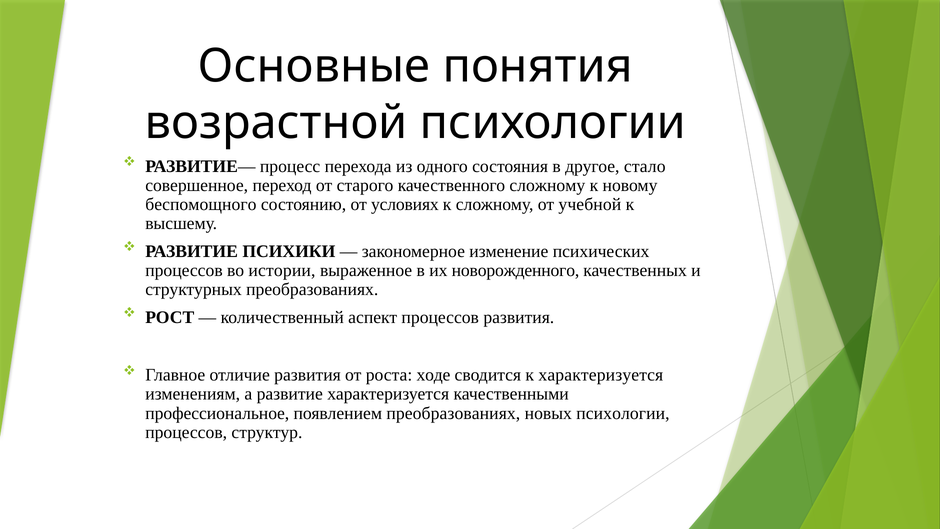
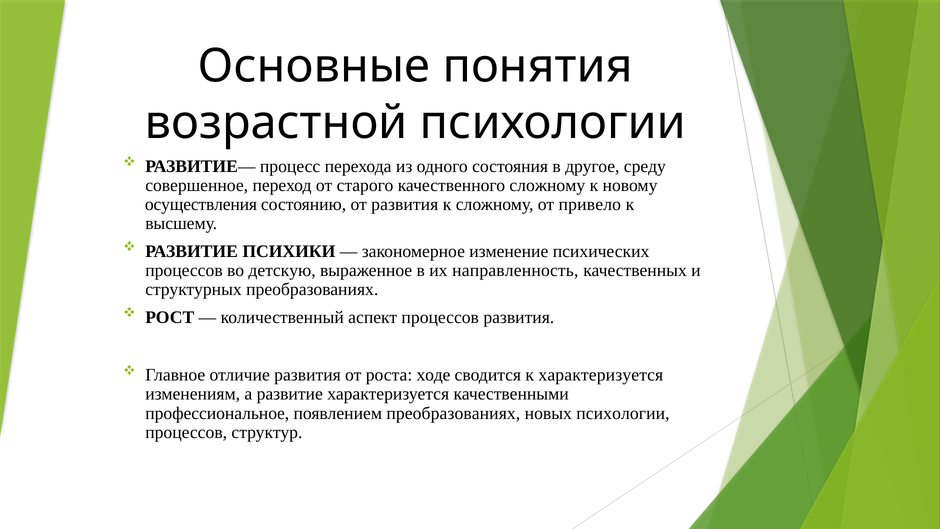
стало: стало -> среду
беспомощного: беспомощного -> осуществления
от условиях: условиях -> развития
учебной: учебной -> привело
истории: истории -> детскую
новорожденного: новорожденного -> направленность
